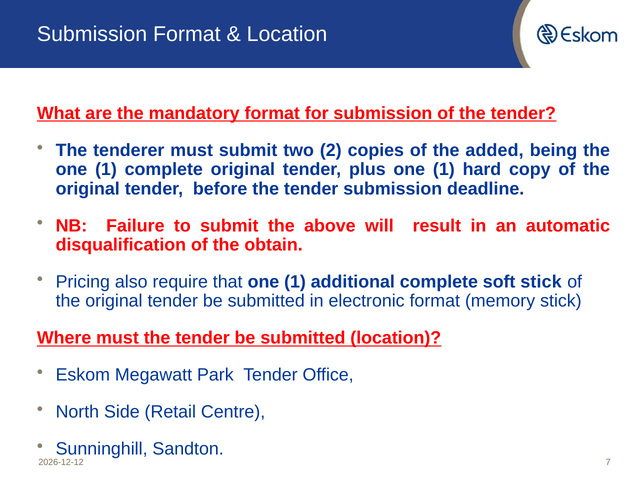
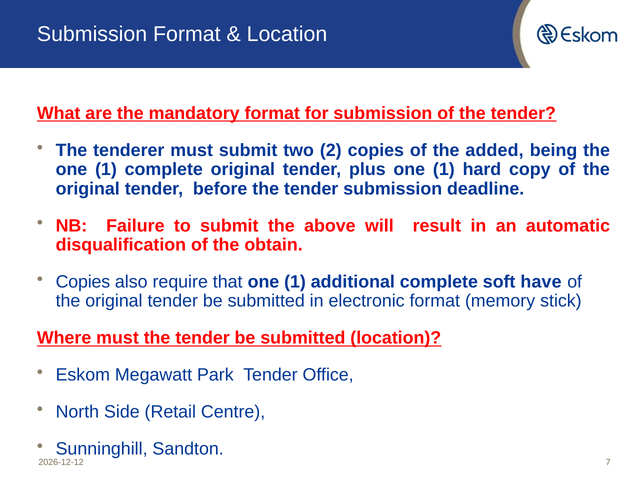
Pricing at (83, 282): Pricing -> Copies
soft stick: stick -> have
